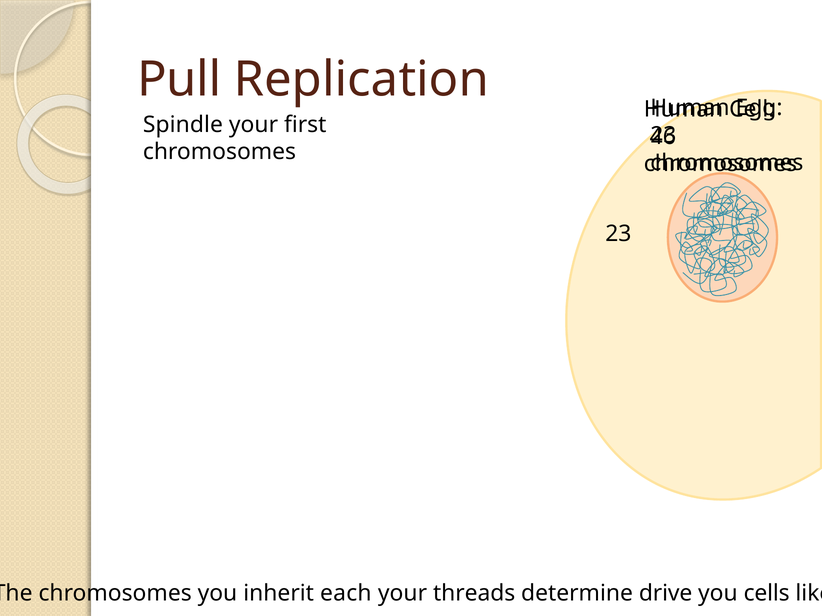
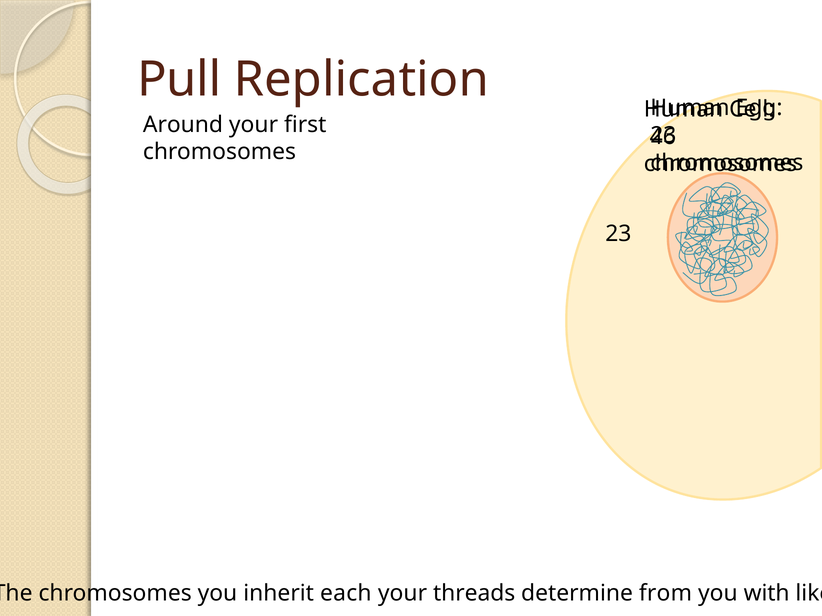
Spindle: Spindle -> Around
drive: drive -> from
cells: cells -> with
